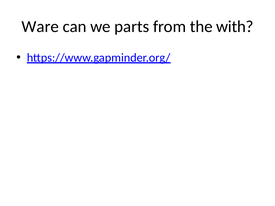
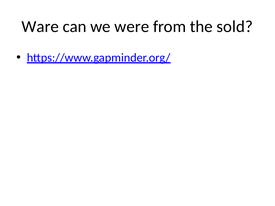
parts: parts -> were
with: with -> sold
